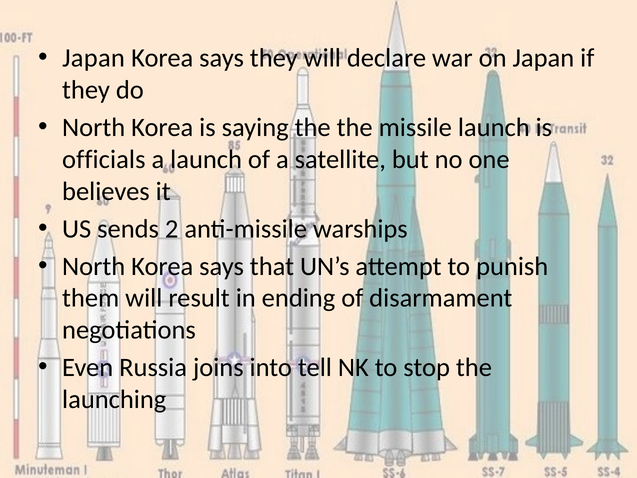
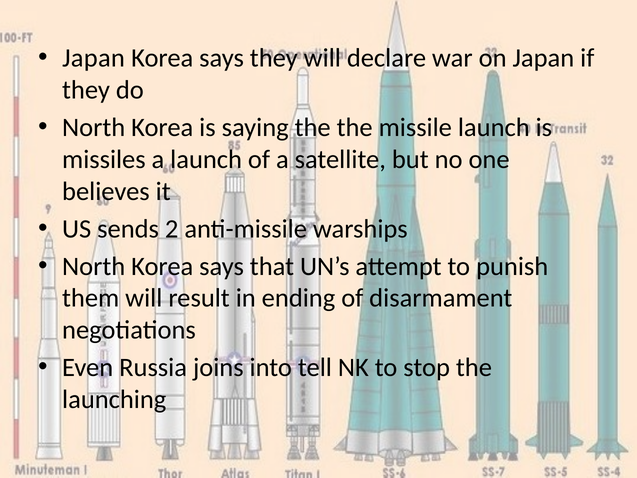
officials: officials -> missiles
